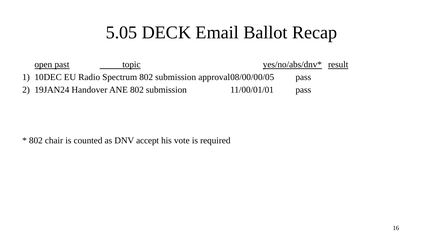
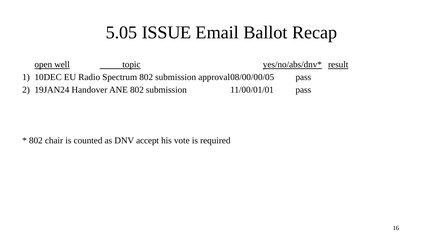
DECK: DECK -> ISSUE
past: past -> well
